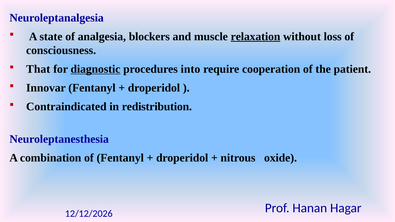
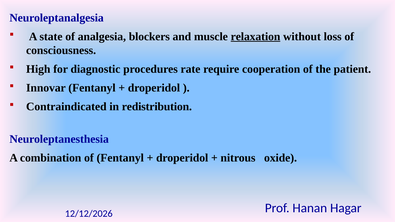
That: That -> High
diagnostic underline: present -> none
into: into -> rate
